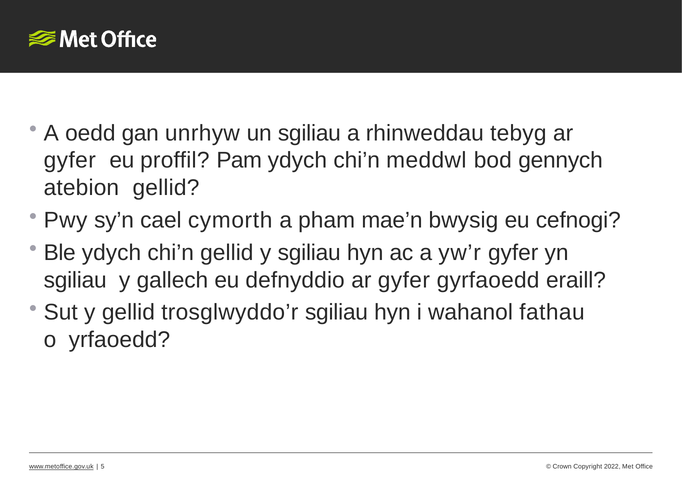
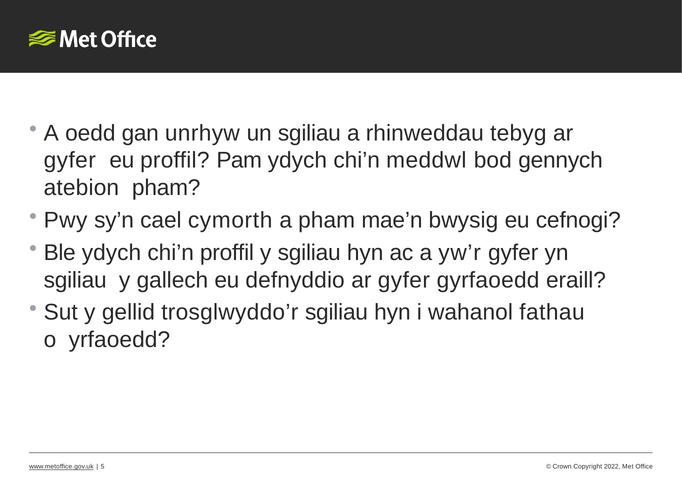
atebion gellid: gellid -> pham
chi’n gellid: gellid -> proffil
